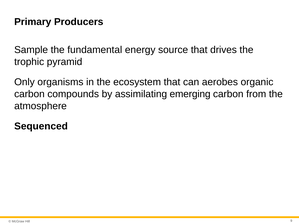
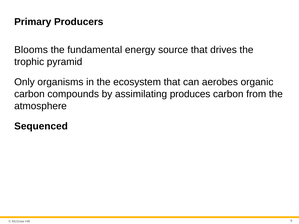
Sample: Sample -> Blooms
emerging: emerging -> produces
